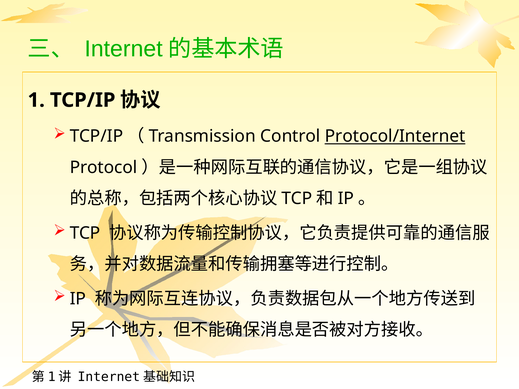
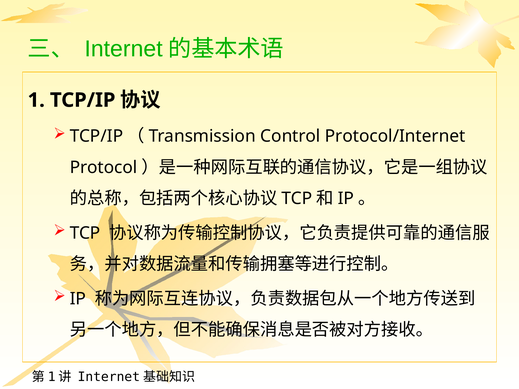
Protocol/Internet underline: present -> none
